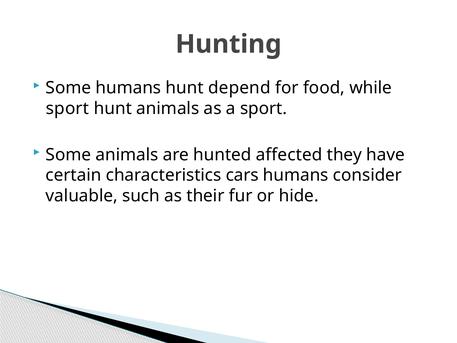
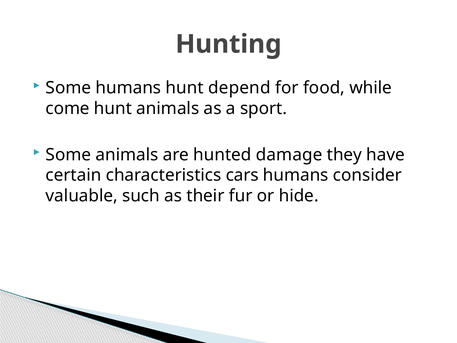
sport at (67, 108): sport -> come
affected: affected -> damage
